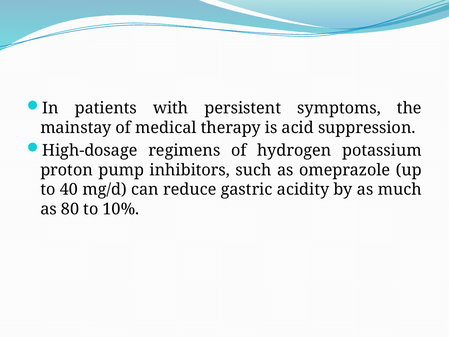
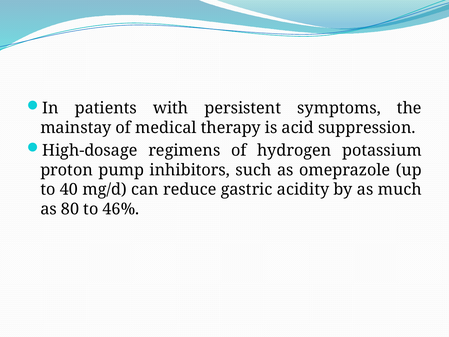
10%: 10% -> 46%
